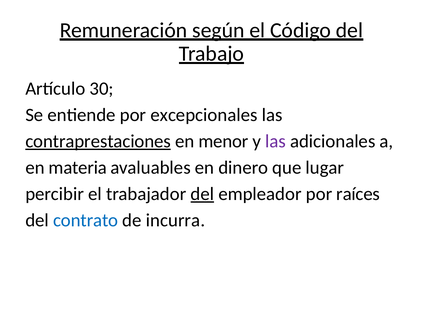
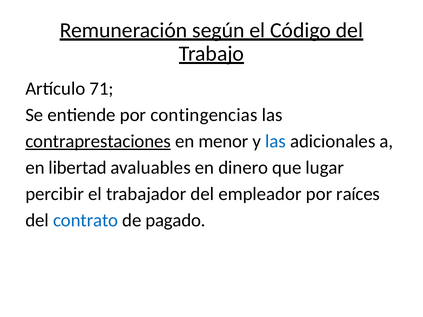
30: 30 -> 71
excepcionales: excepcionales -> contingencias
las at (275, 141) colour: purple -> blue
materia: materia -> libertad
del at (202, 194) underline: present -> none
incurra: incurra -> pagado
